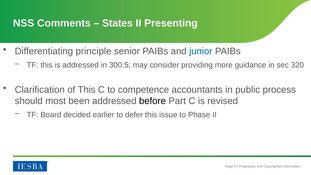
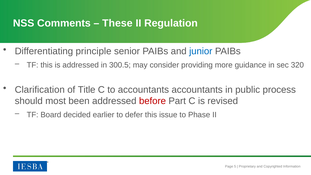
States: States -> These
Presenting: Presenting -> Regulation
of This: This -> Title
to competence: competence -> accountants
before colour: black -> red
